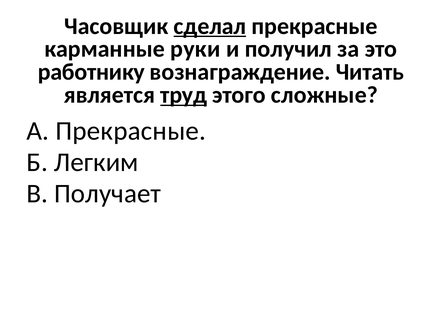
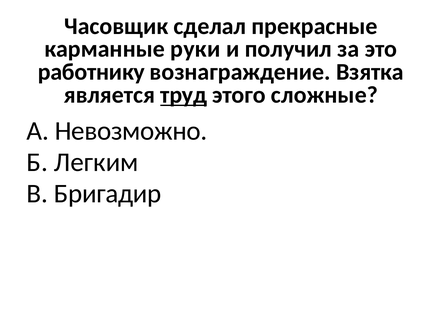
сделал underline: present -> none
Читать: Читать -> Взятка
А Прекрасные: Прекрасные -> Невозможно
Получает: Получает -> Бригадир
